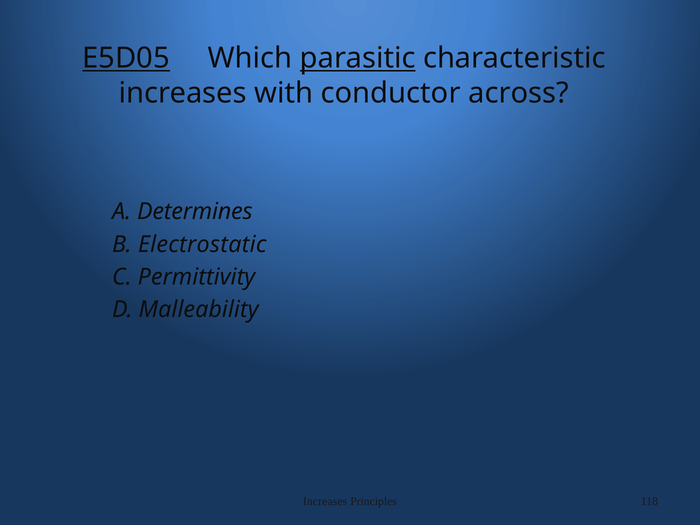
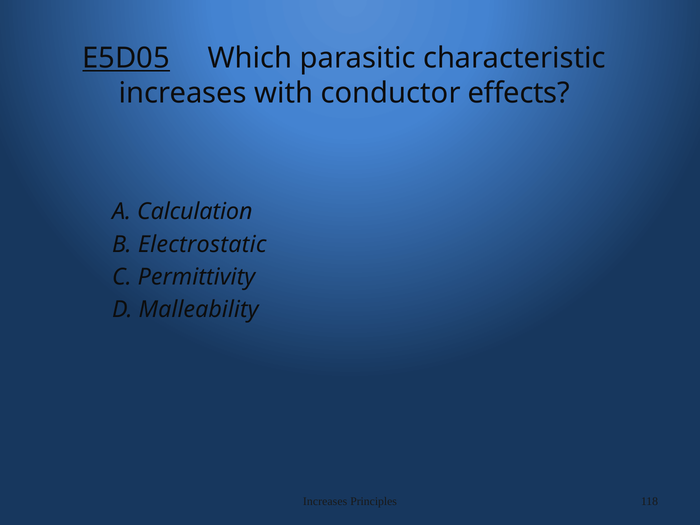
parasitic underline: present -> none
across: across -> effects
Determines: Determines -> Calculation
